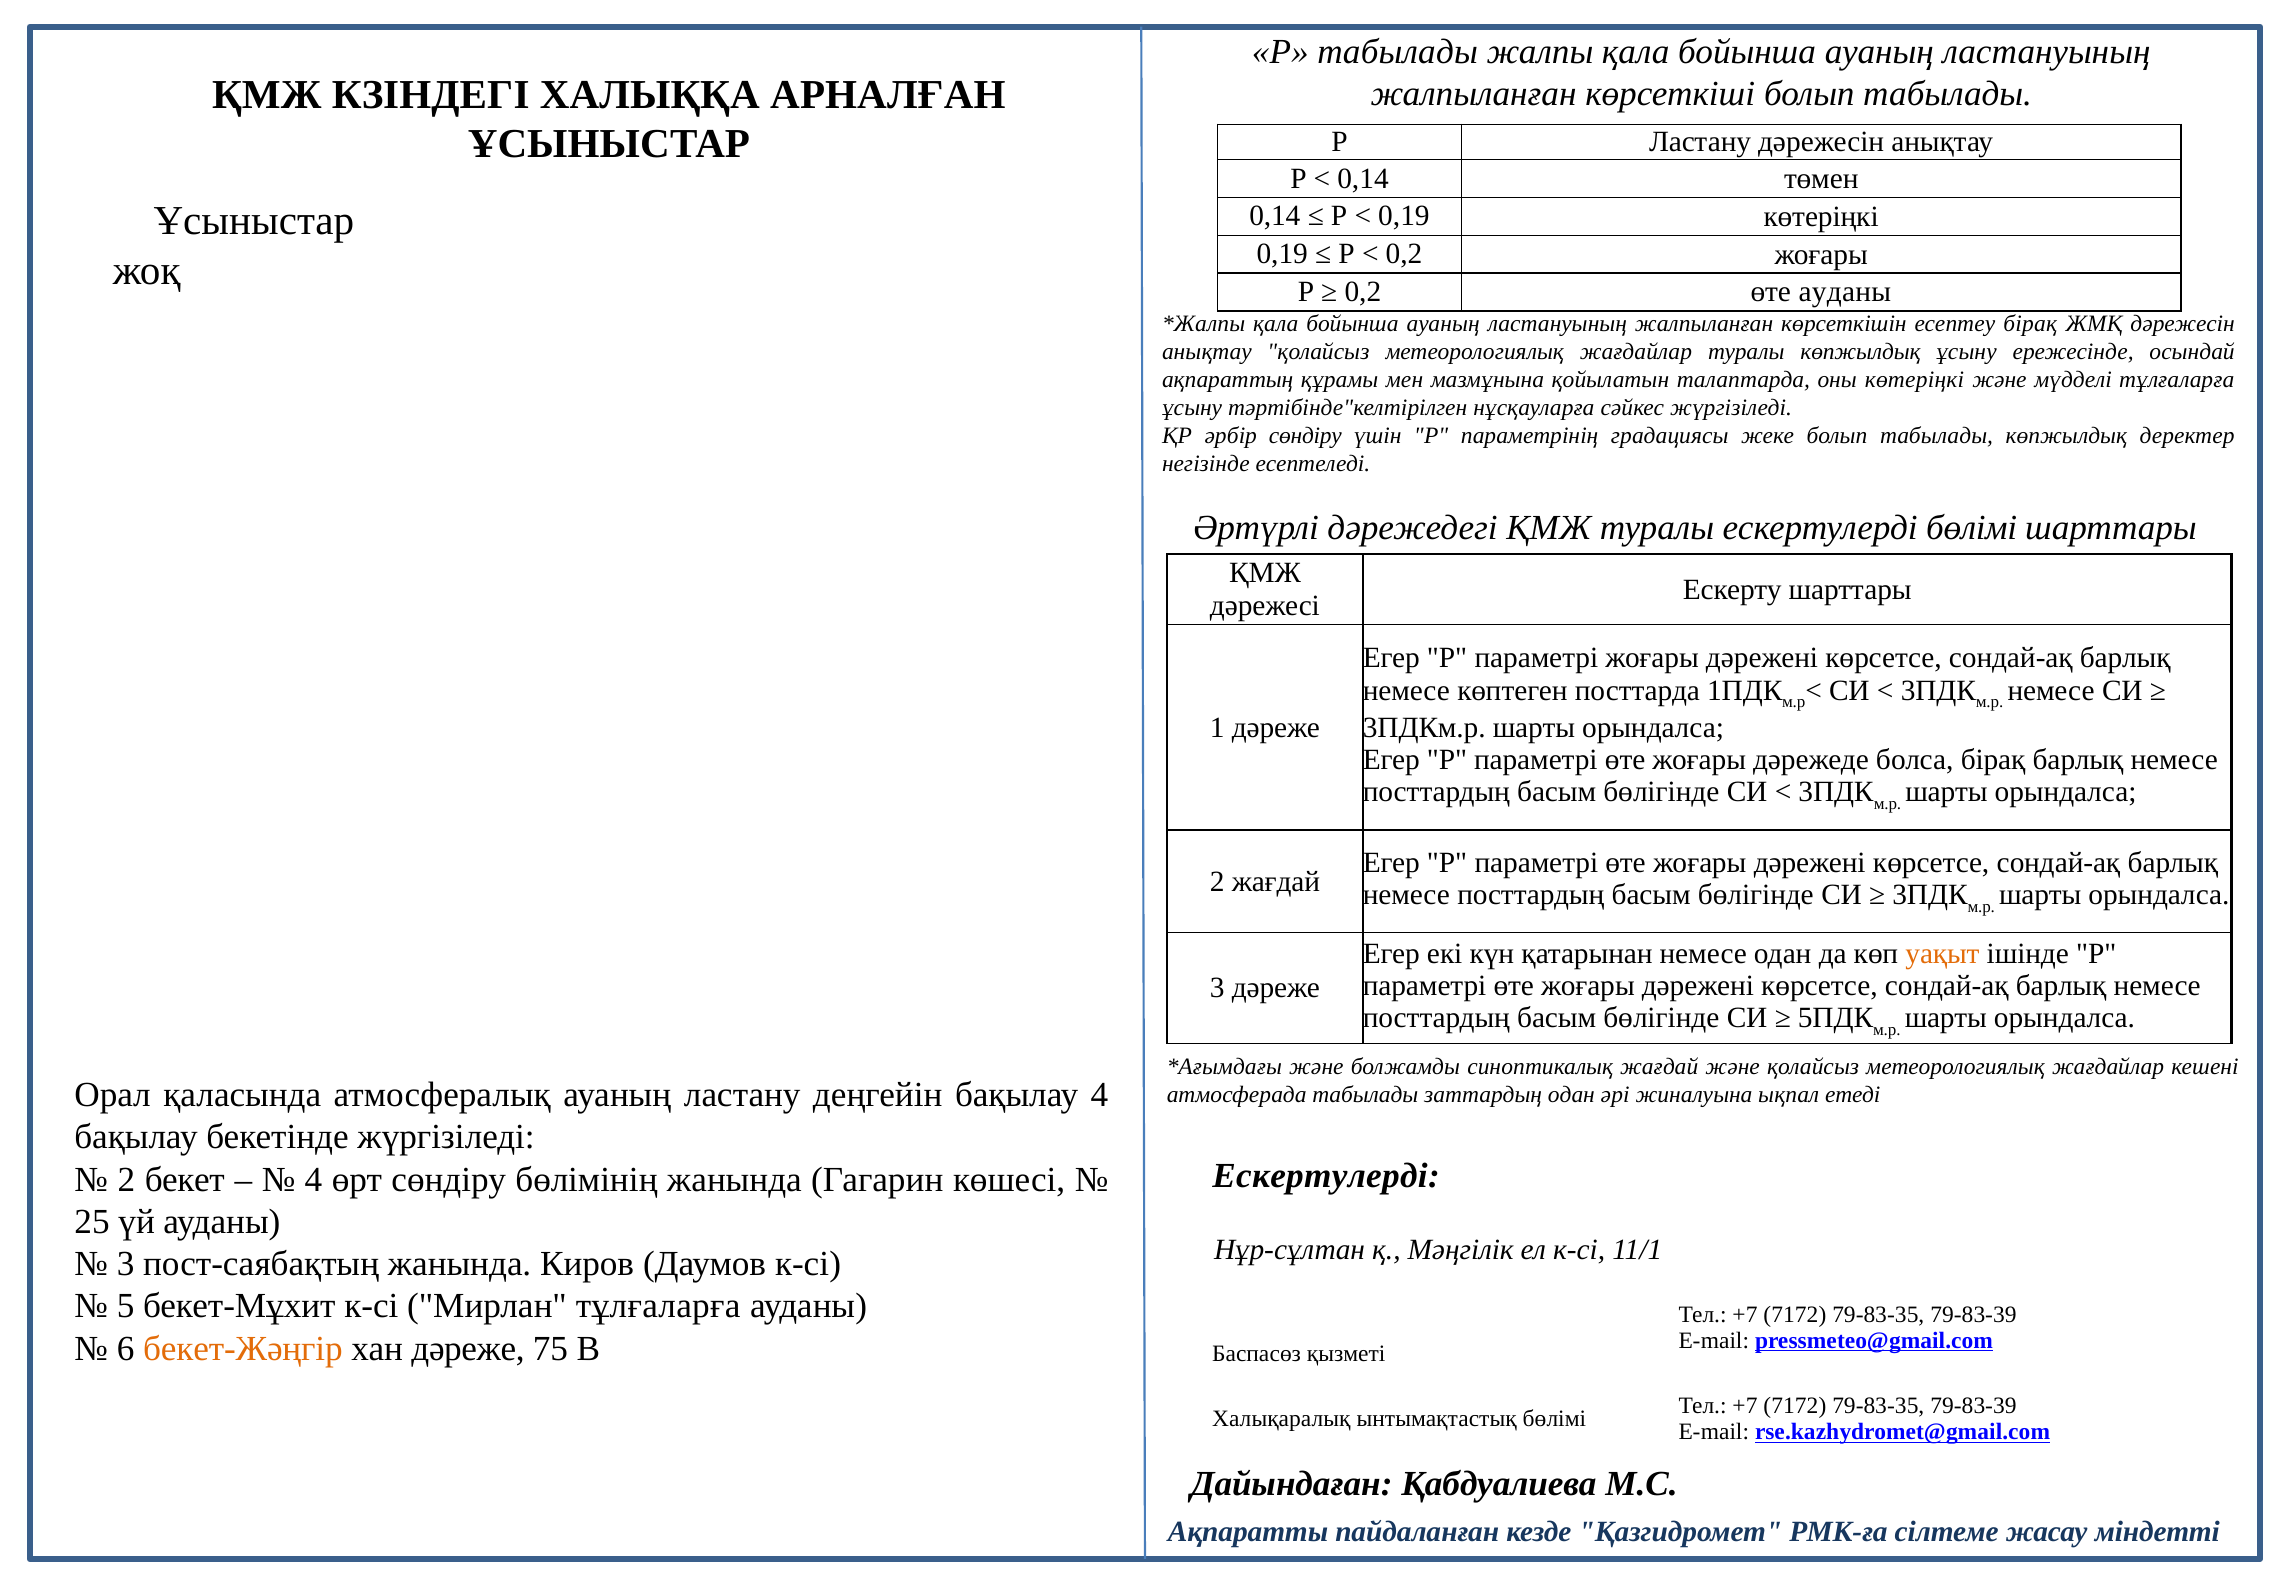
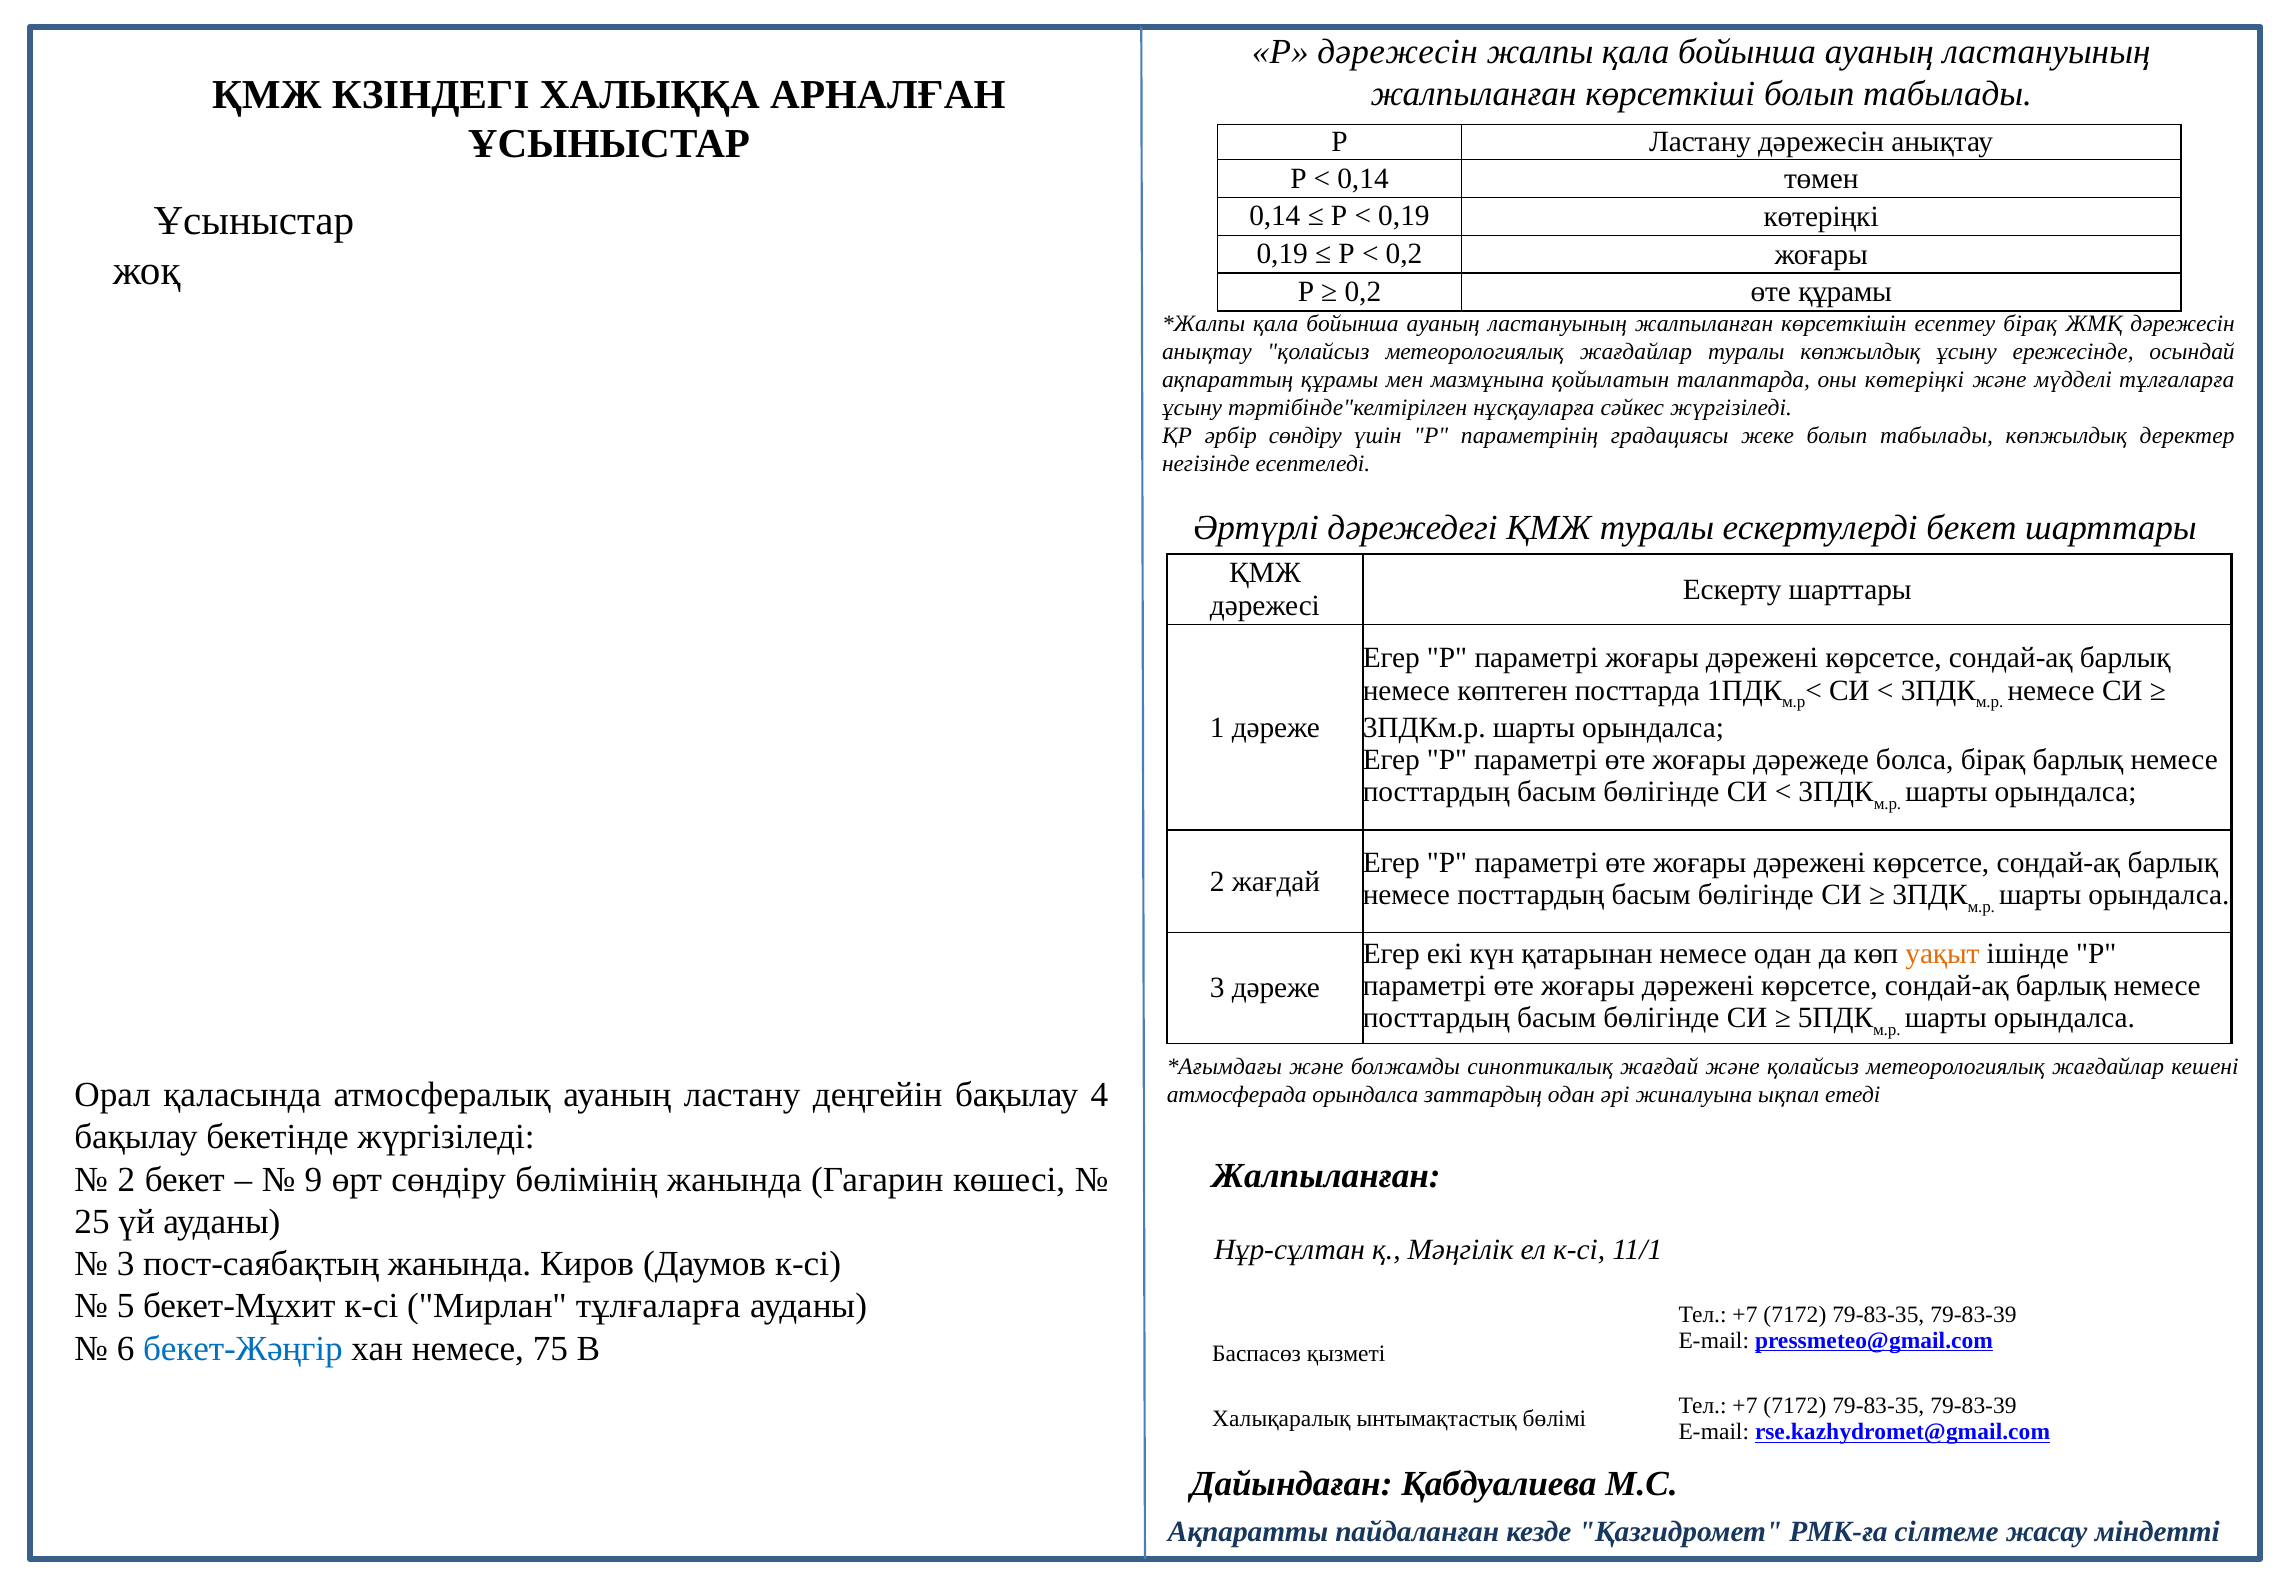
Р табылады: табылады -> дәрежесін
өте ауданы: ауданы -> құрамы
ескертулерді бөлімі: бөлімі -> бекет
атмосферада табылады: табылады -> орындалса
Ескертулерді at (1326, 1176): Ескертулерді -> Жалпыланған
4 at (314, 1179): 4 -> 9
бекет-Жәңгір colour: orange -> blue
хан дәреже: дәреже -> немесе
